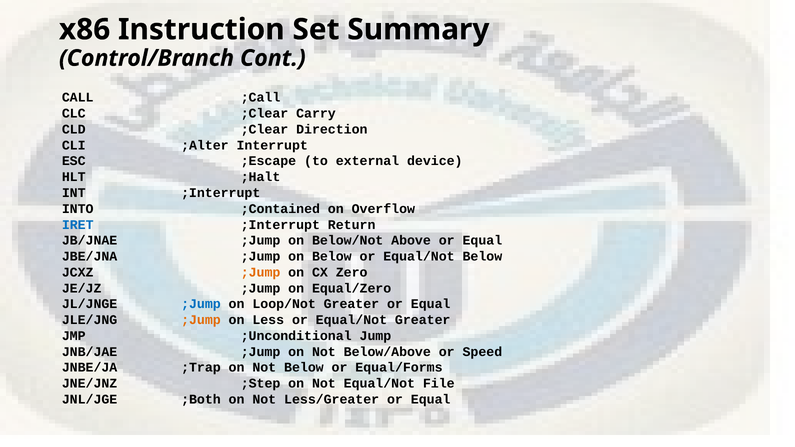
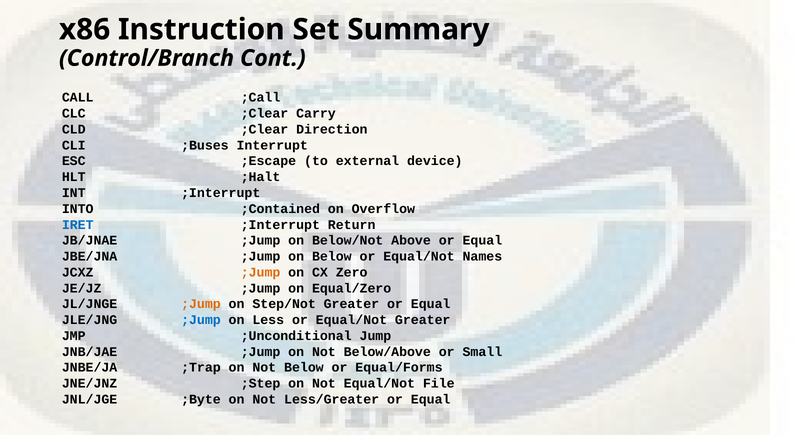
;Alter: ;Alter -> ;Buses
Equal/Not Below: Below -> Names
;Jump at (201, 304) colour: blue -> orange
Loop/Not: Loop/Not -> Step/Not
;Jump at (201, 320) colour: orange -> blue
Speed: Speed -> Small
;Both: ;Both -> ;Byte
